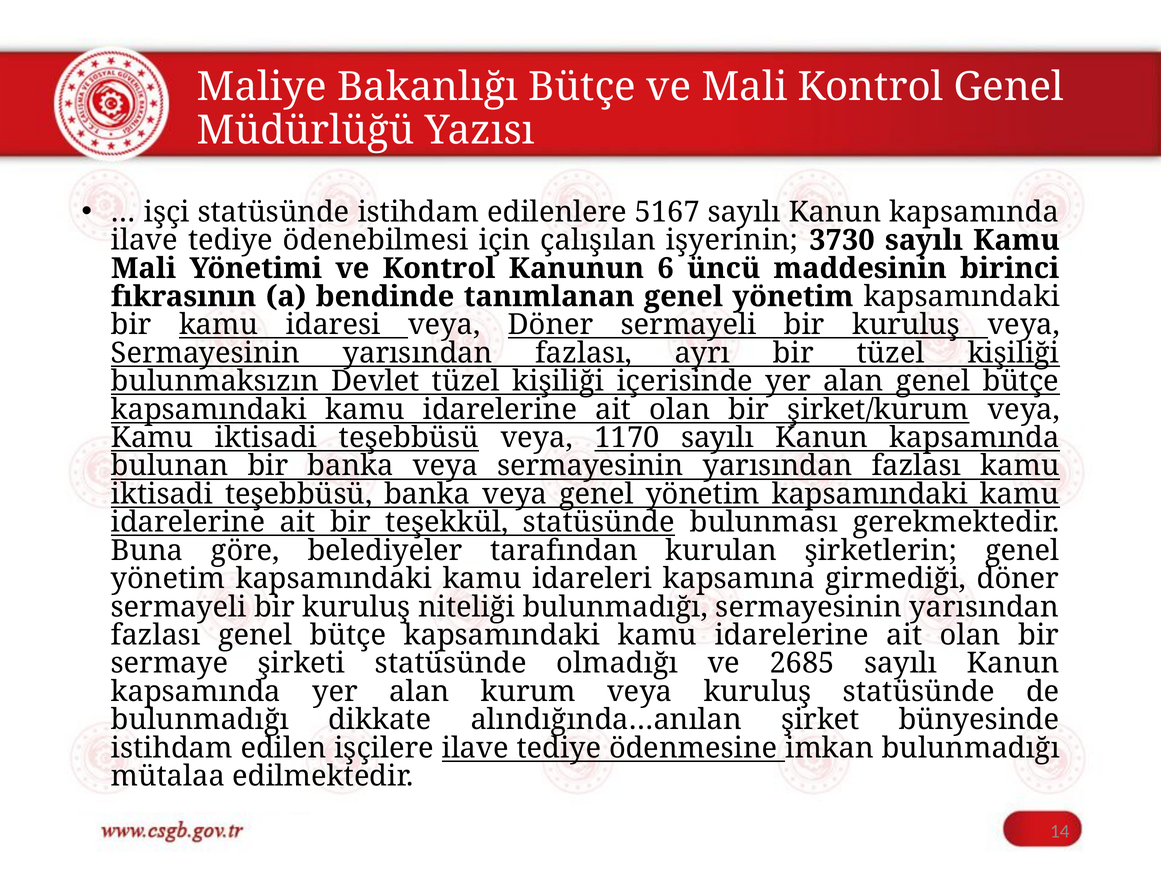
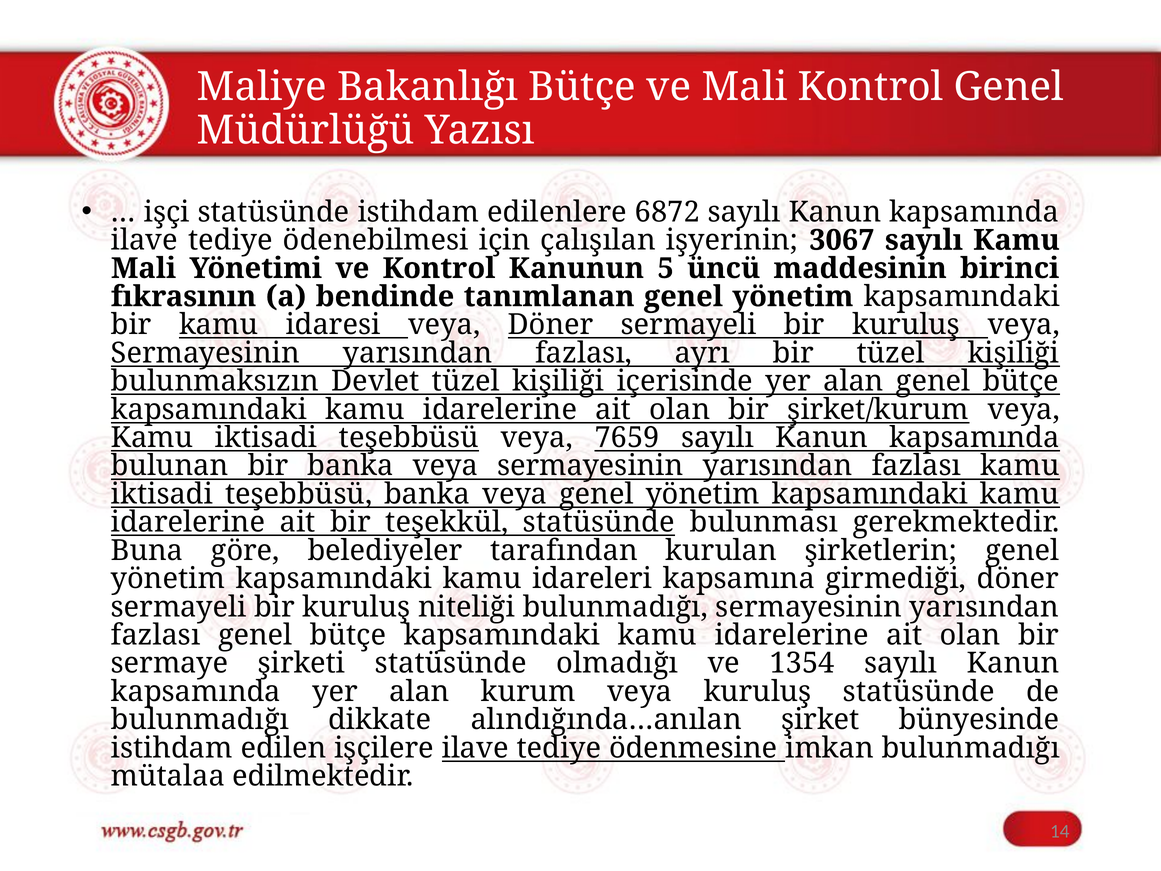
5167: 5167 -> 6872
3730: 3730 -> 3067
6: 6 -> 5
1170: 1170 -> 7659
2685: 2685 -> 1354
